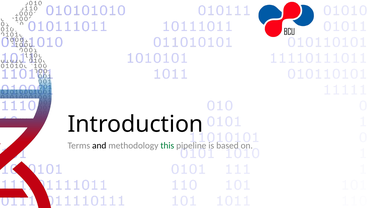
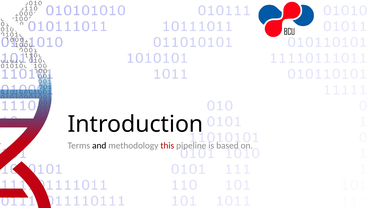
this colour: green -> red
